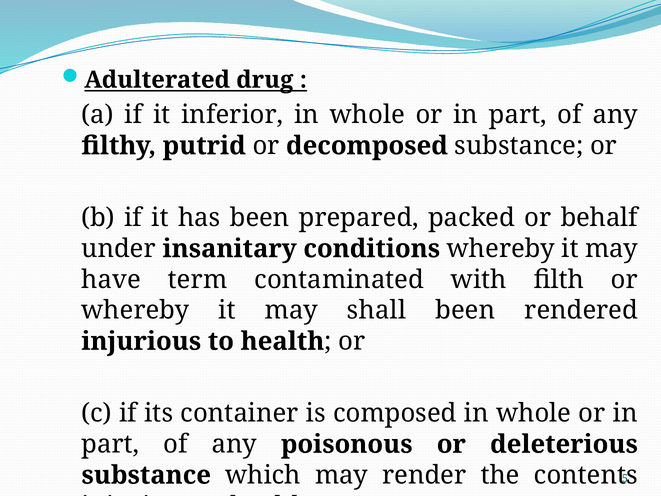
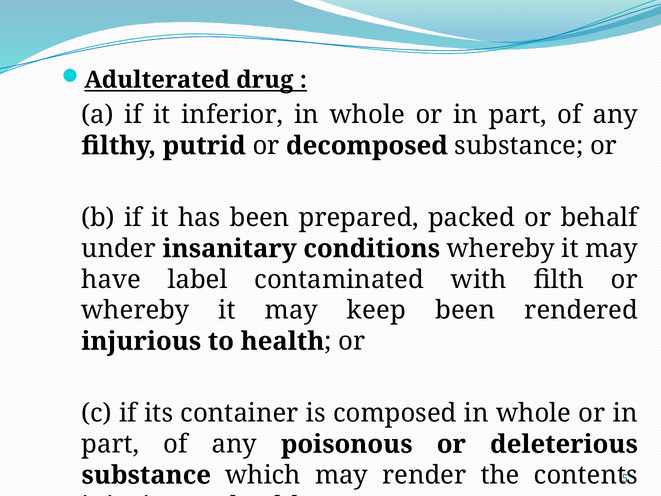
term: term -> label
shall: shall -> keep
